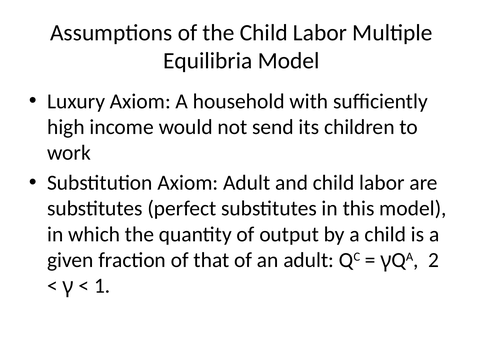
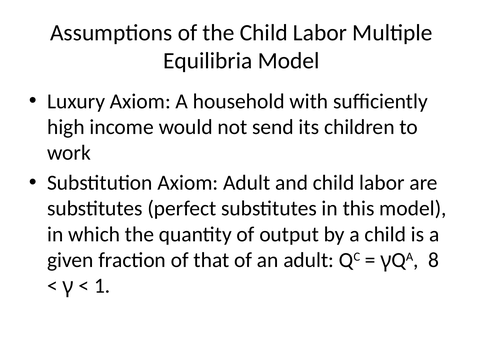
2: 2 -> 8
